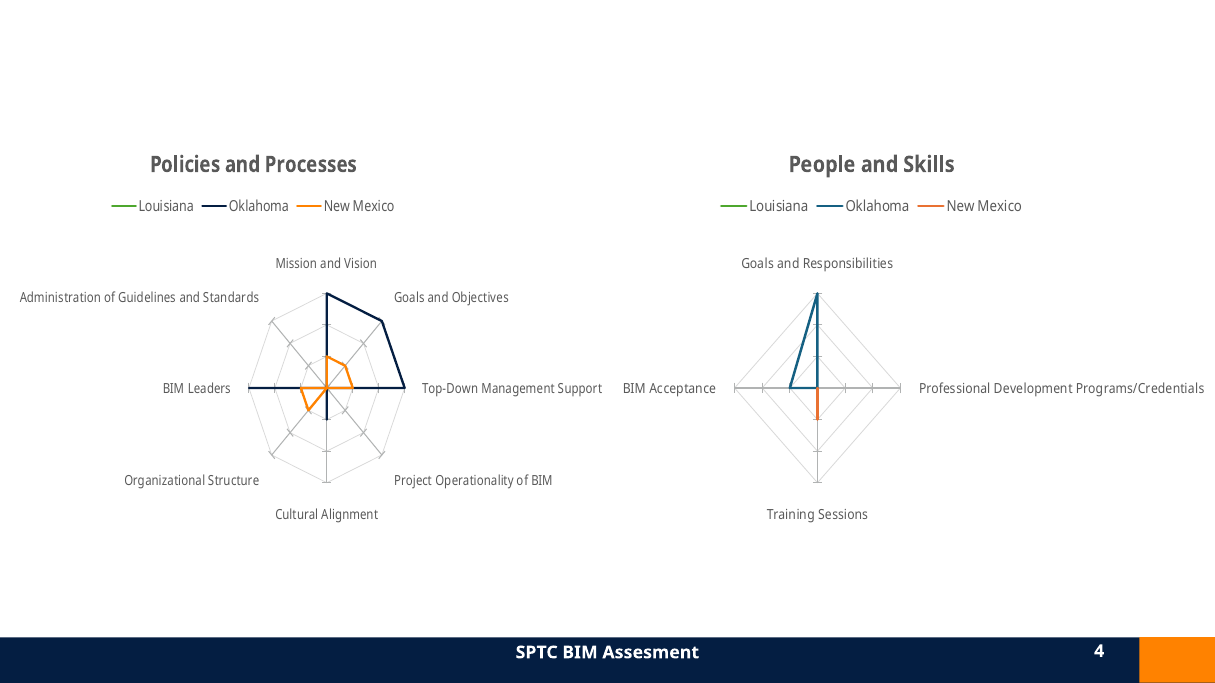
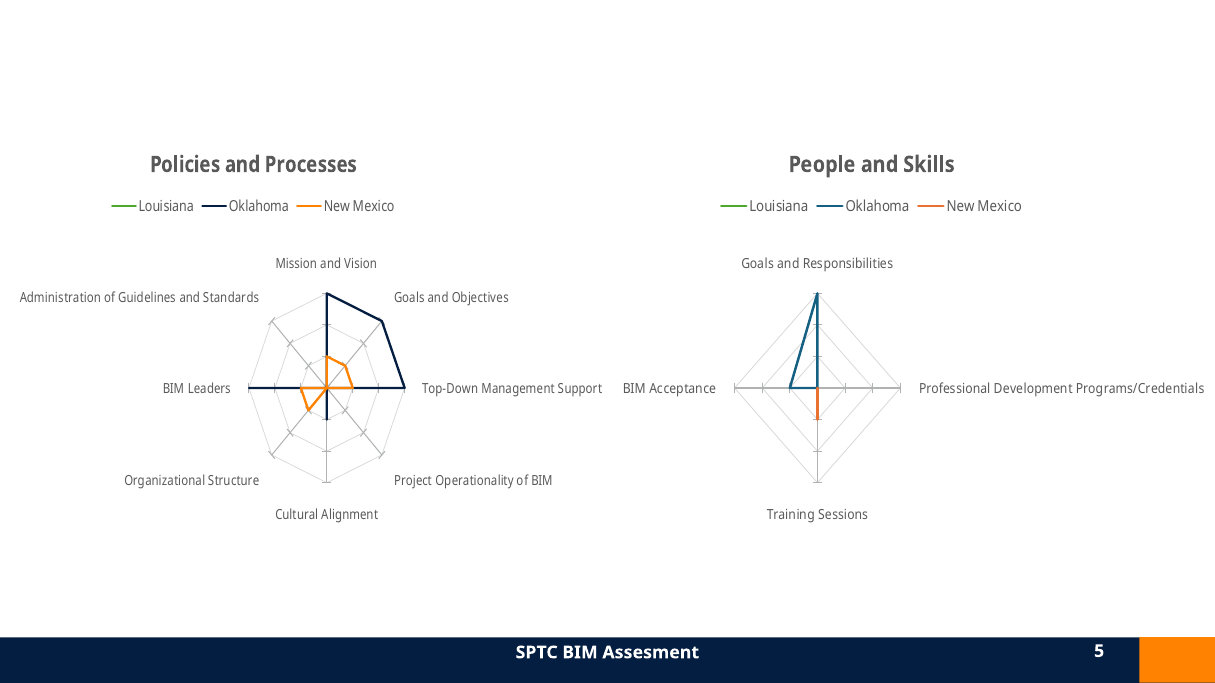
4: 4 -> 5
